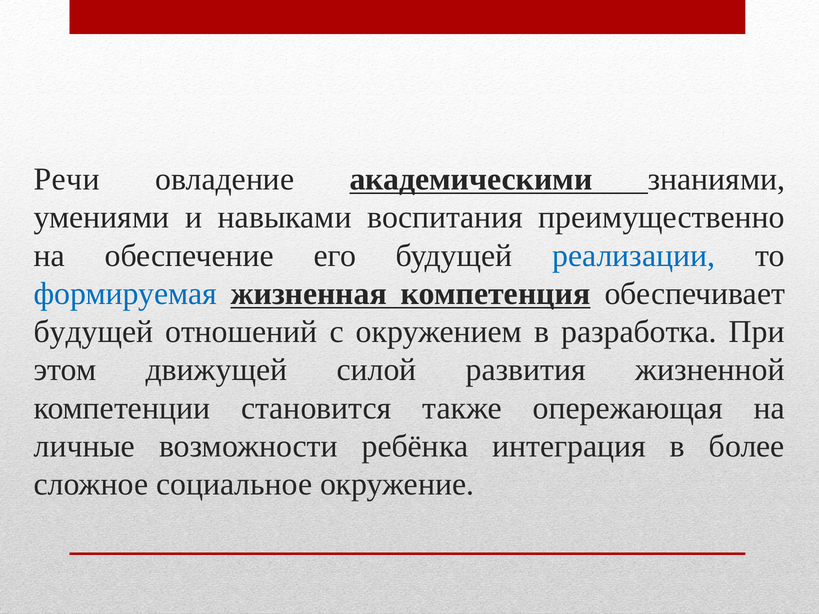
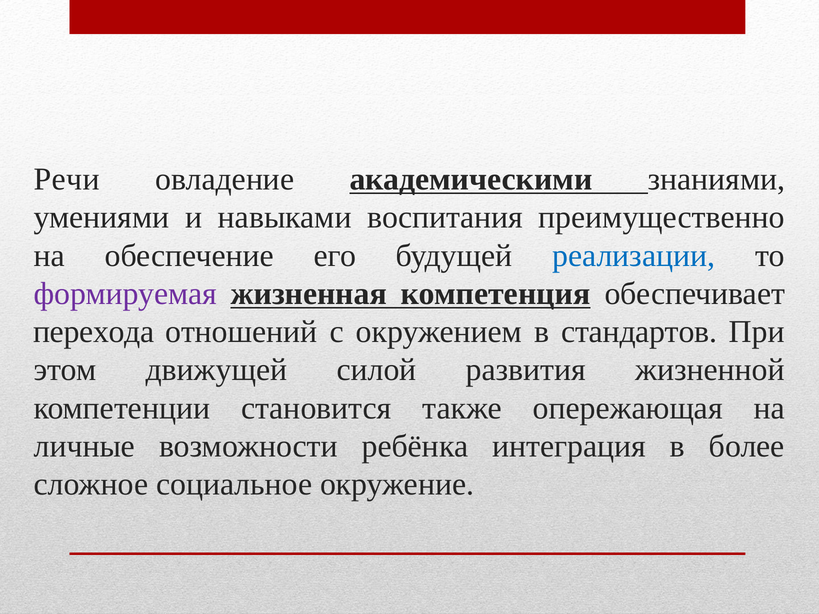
формируемая colour: blue -> purple
будущей at (94, 332): будущей -> перехода
разработка: разработка -> стандартов
